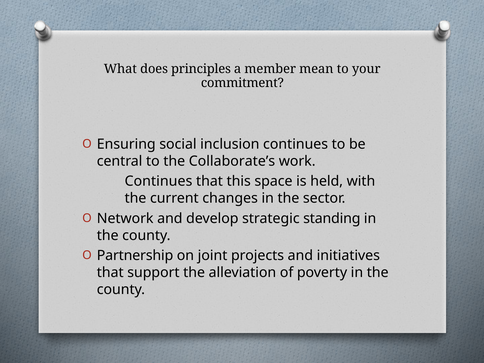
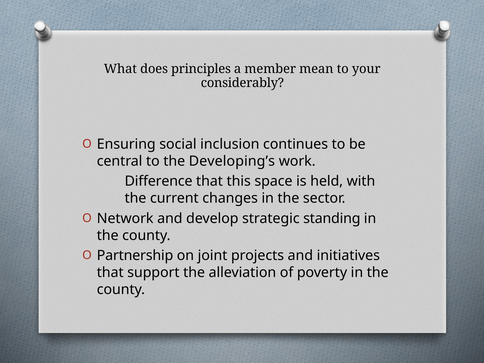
commitment: commitment -> considerably
Collaborate’s: Collaborate’s -> Developing’s
Continues at (158, 181): Continues -> Difference
